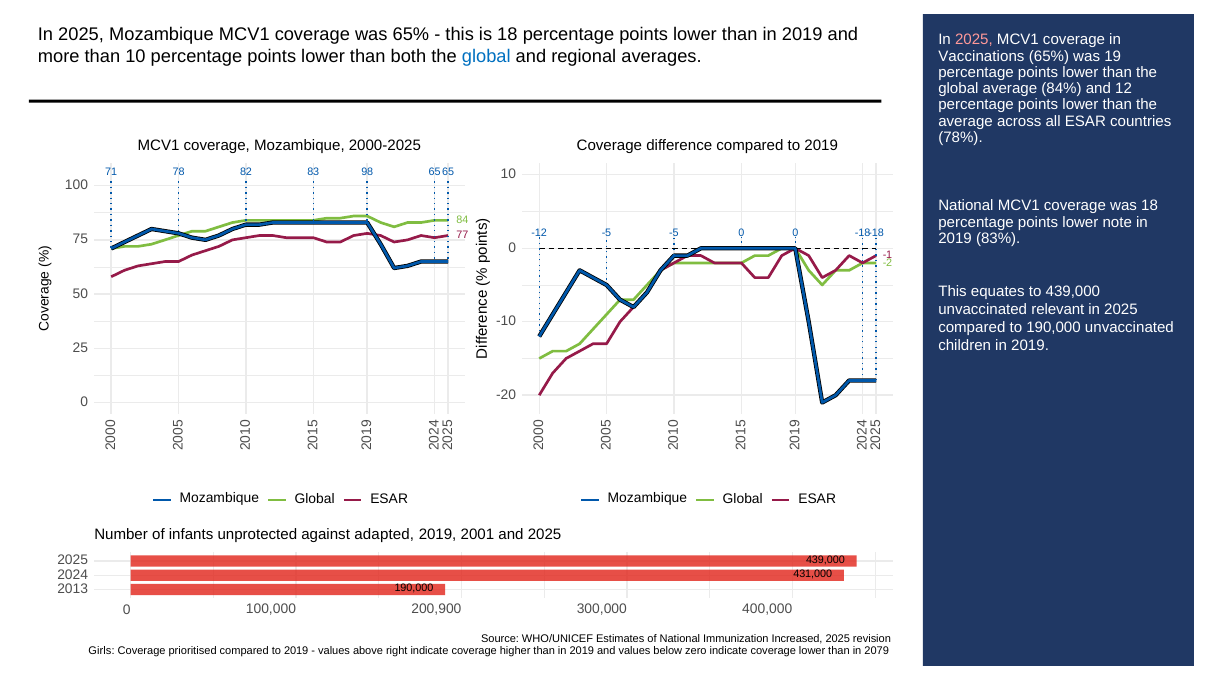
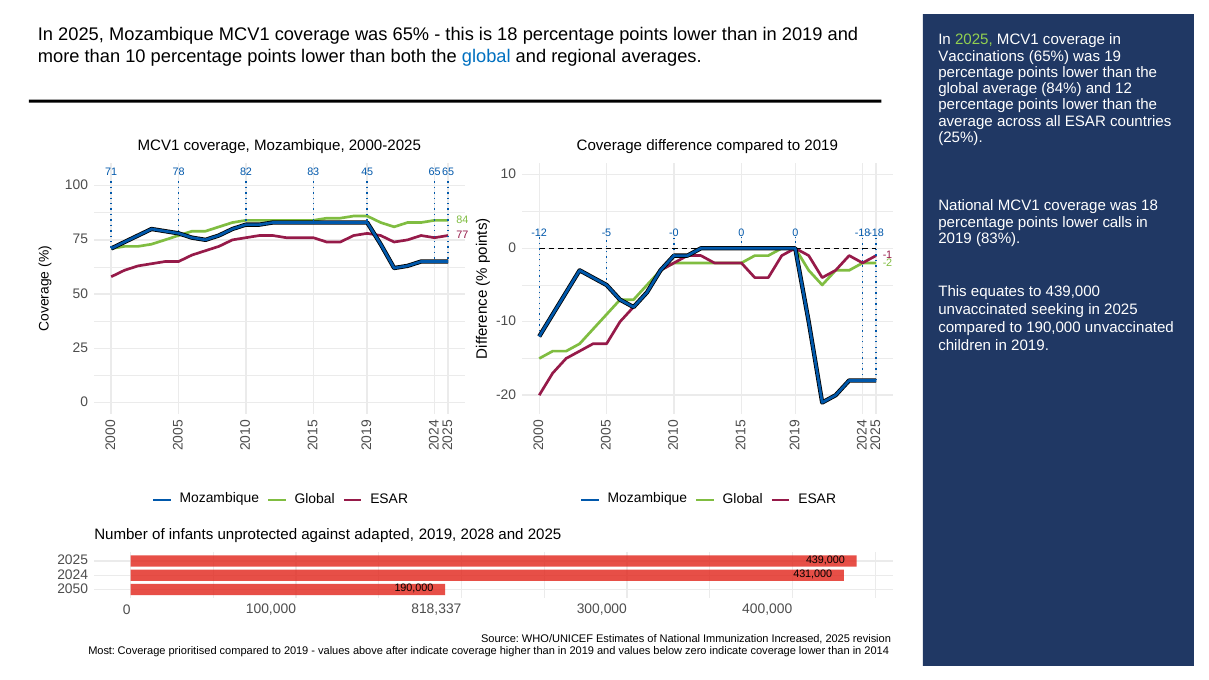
2025 at (974, 40) colour: pink -> light green
78%: 78% -> 25%
98: 98 -> 45
note: note -> calls
-5 -5: -5 -> -0
relevant: relevant -> seeking
2001: 2001 -> 2028
2013: 2013 -> 2050
200,900: 200,900 -> 818,337
Girls: Girls -> Most
right: right -> after
2079: 2079 -> 2014
